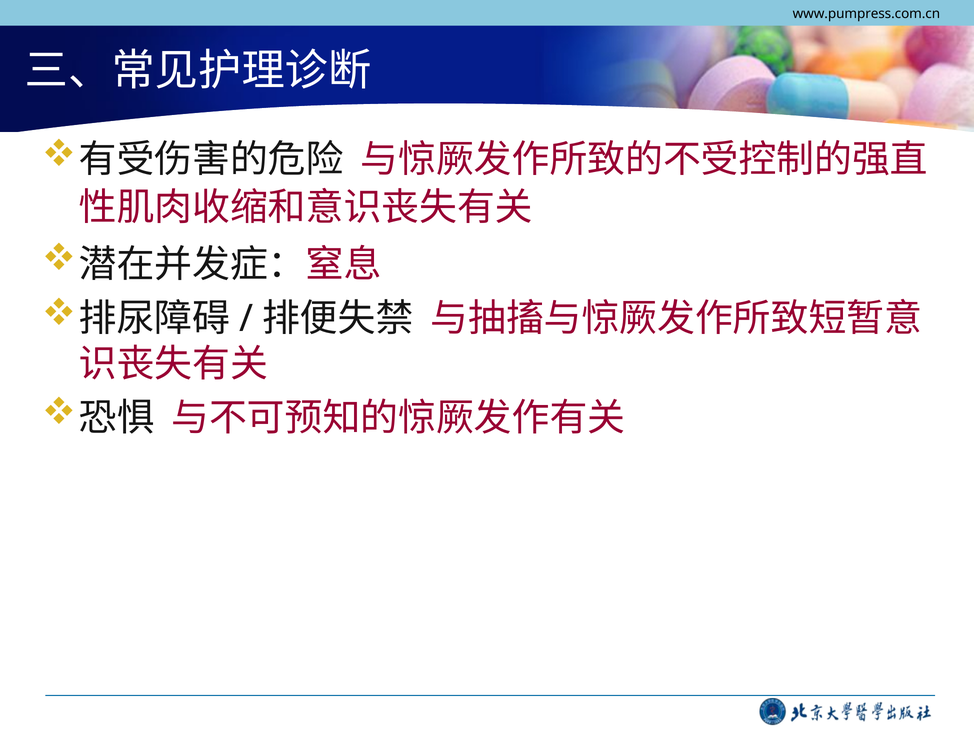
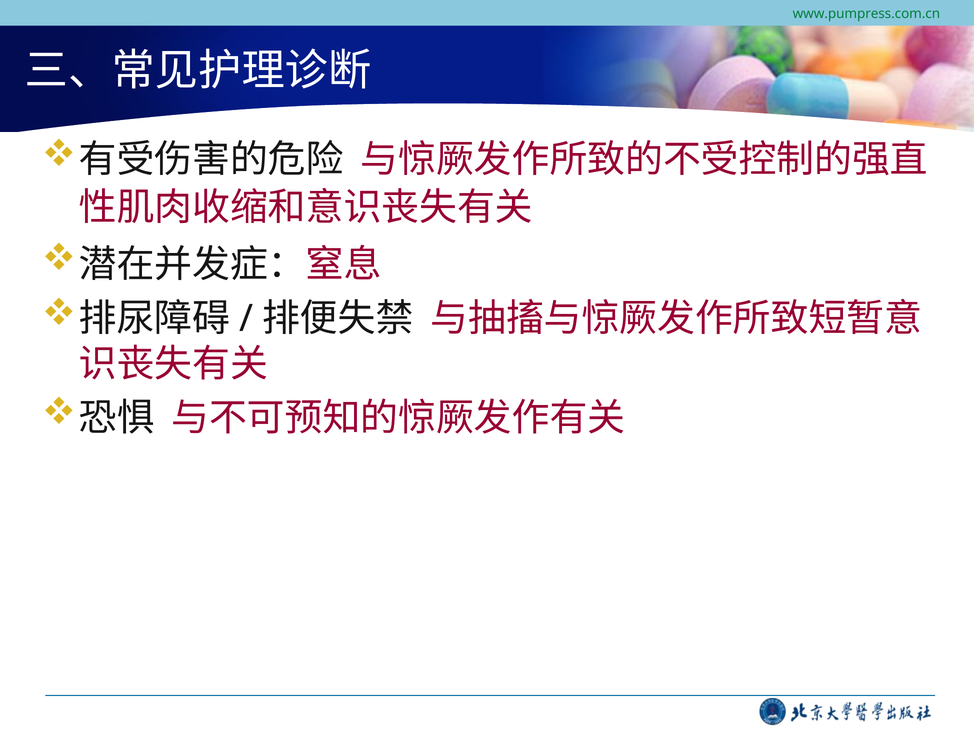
www.pumpress.com.cn colour: black -> green
